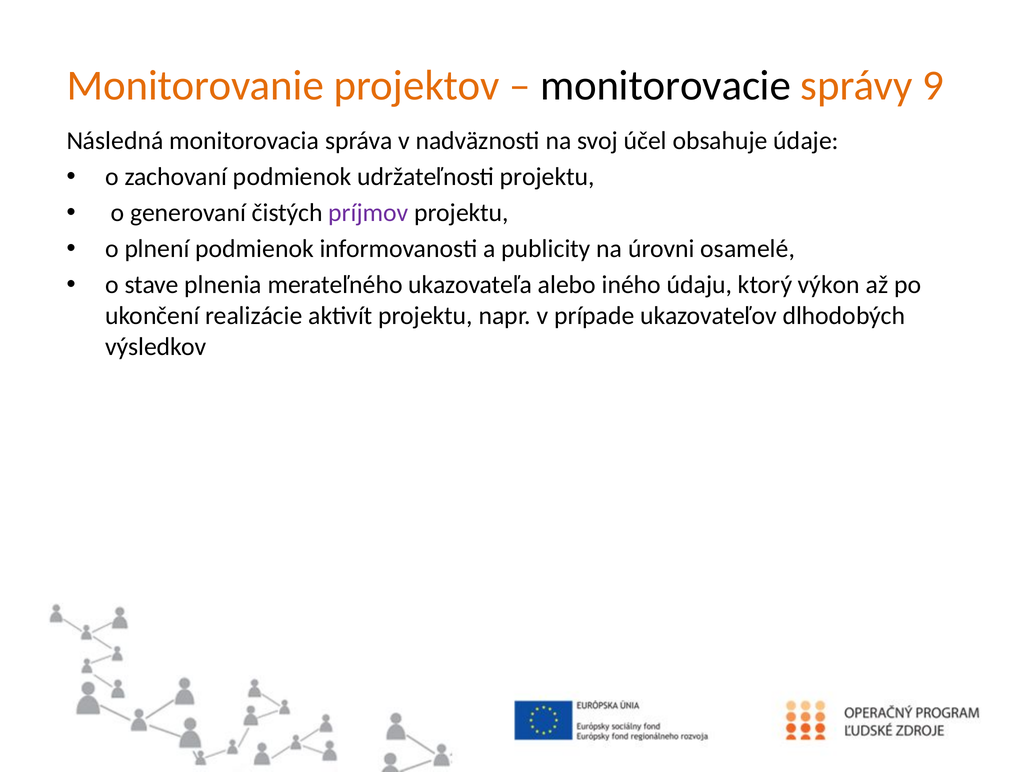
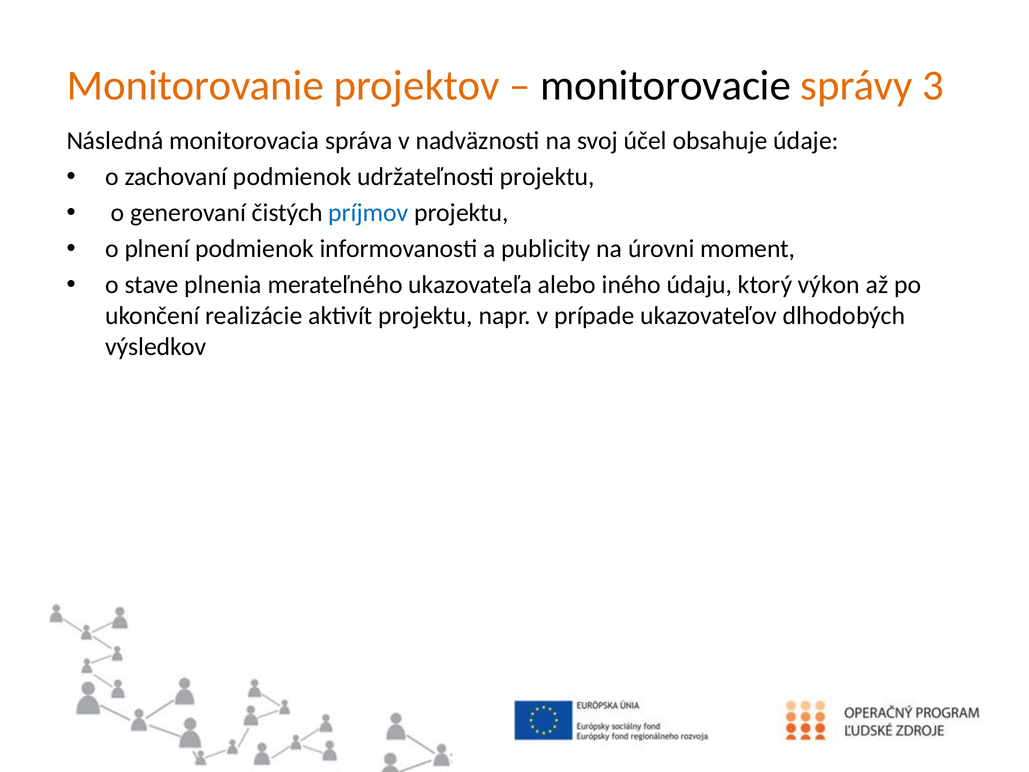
9: 9 -> 3
príjmov colour: purple -> blue
osamelé: osamelé -> moment
